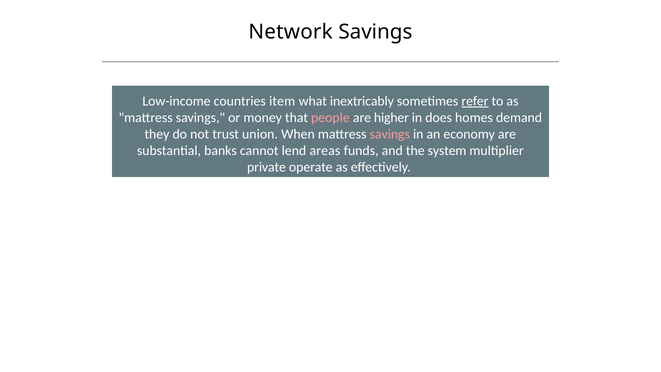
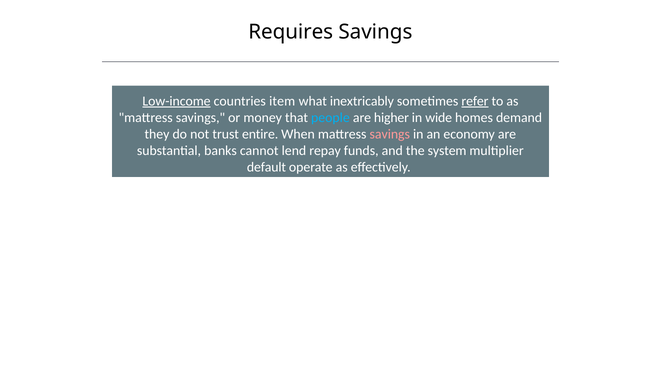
Network: Network -> Requires
Low-income underline: none -> present
people colour: pink -> light blue
does: does -> wide
union: union -> entire
areas: areas -> repay
private: private -> default
